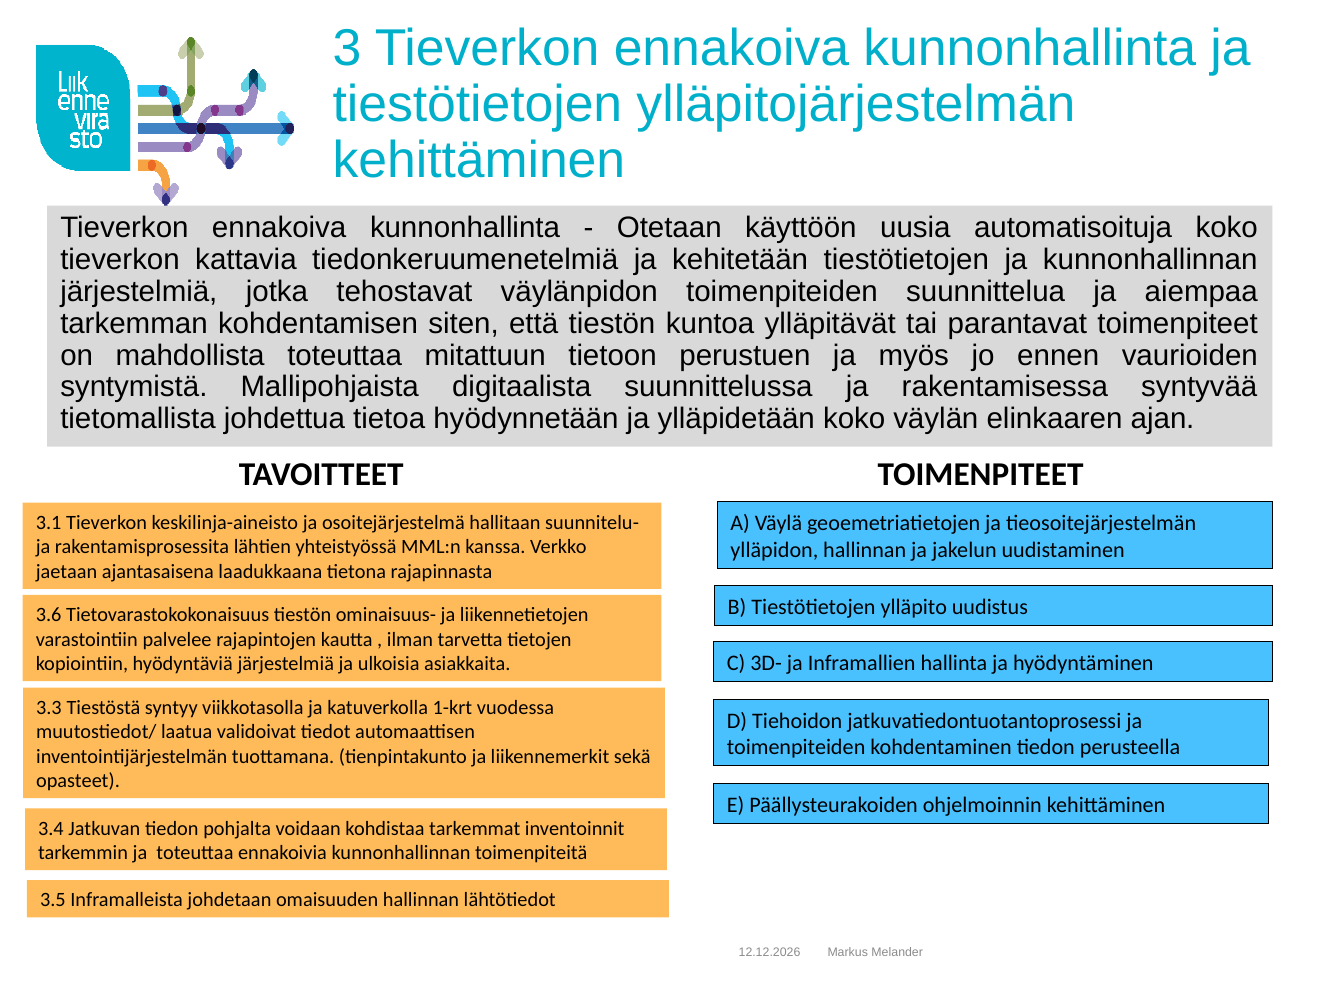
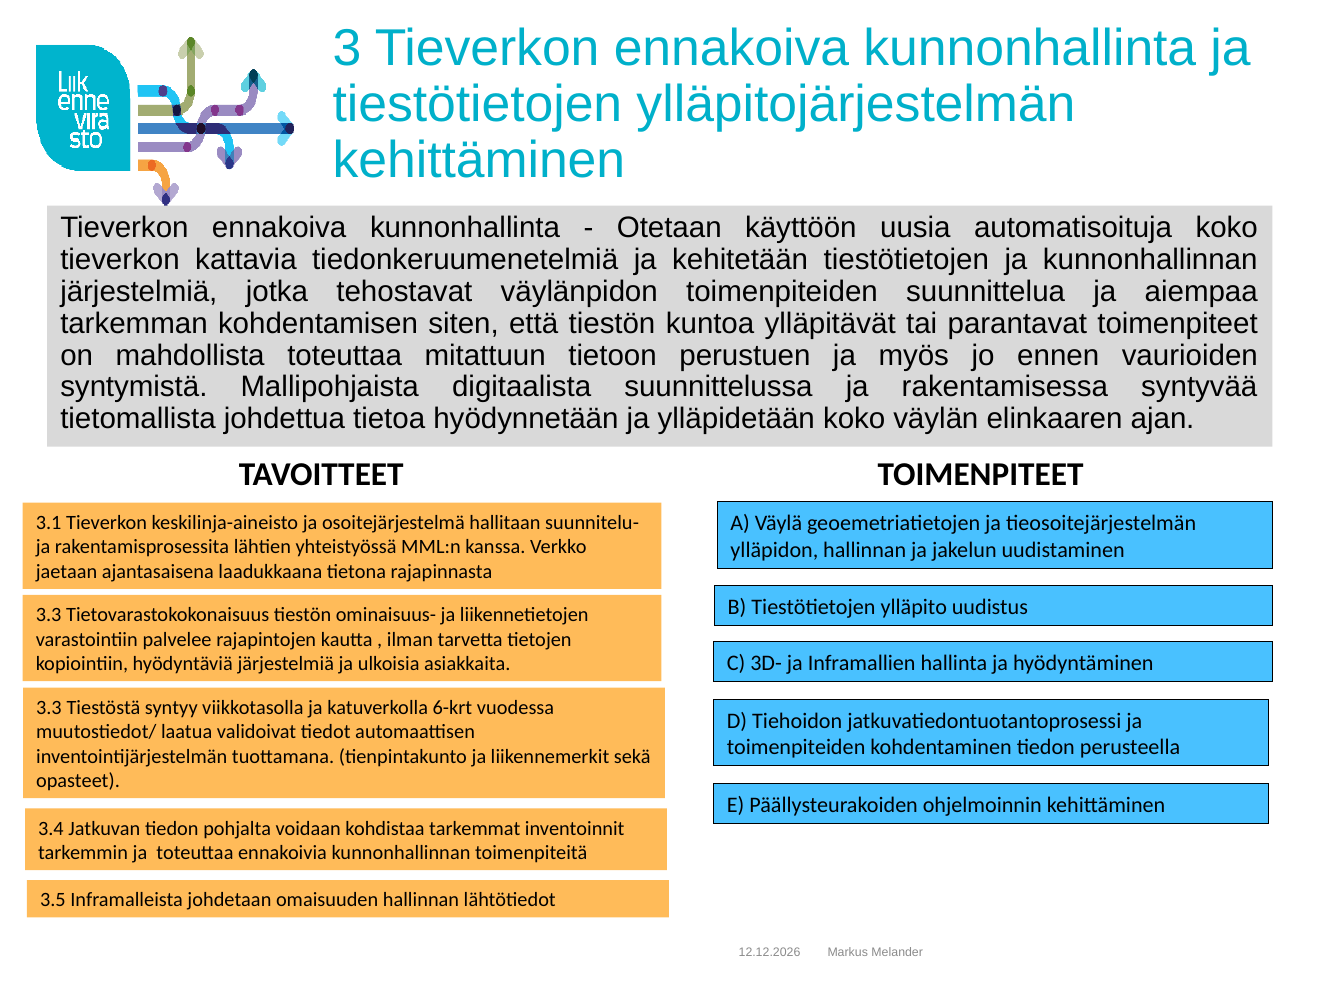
3.6 at (49, 615): 3.6 -> 3.3
1-krt: 1-krt -> 6-krt
